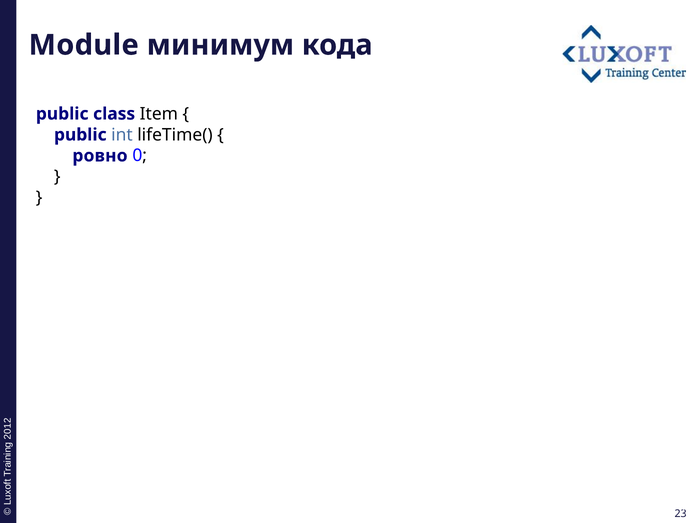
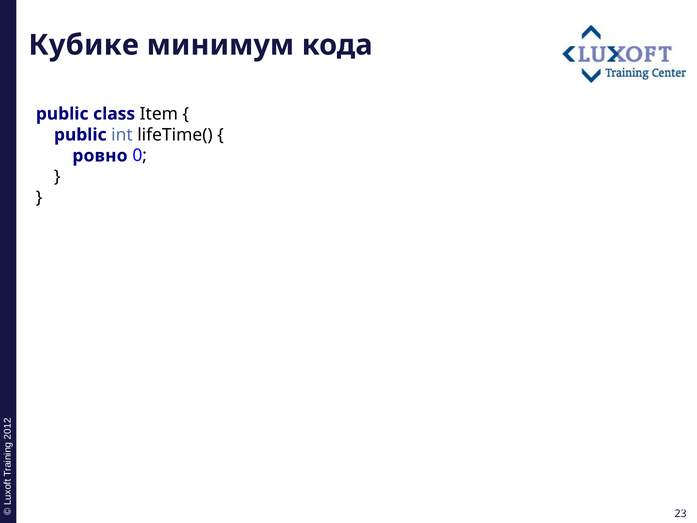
Module: Module -> Кубике
